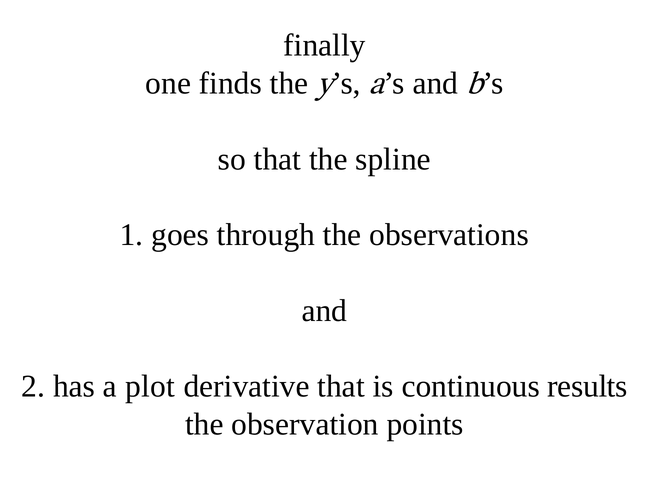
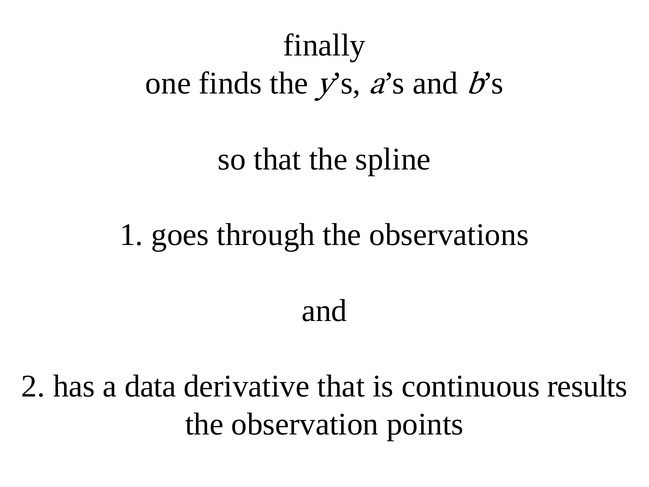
plot: plot -> data
